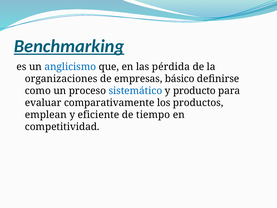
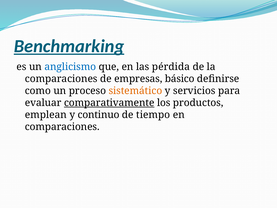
organizaciones at (61, 79): organizaciones -> comparaciones
sistemático colour: blue -> orange
producto: producto -> servicios
comparativamente underline: none -> present
eficiente: eficiente -> continuo
competitividad at (62, 127): competitividad -> comparaciones
